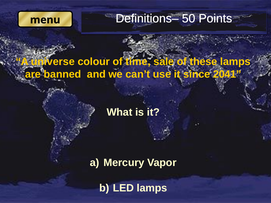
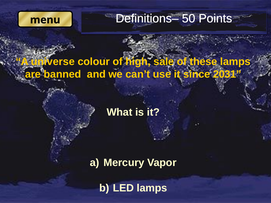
time: time -> high
2041: 2041 -> 2031
